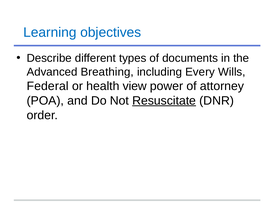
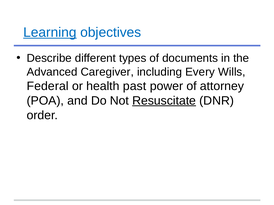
Learning underline: none -> present
Breathing: Breathing -> Caregiver
view: view -> past
